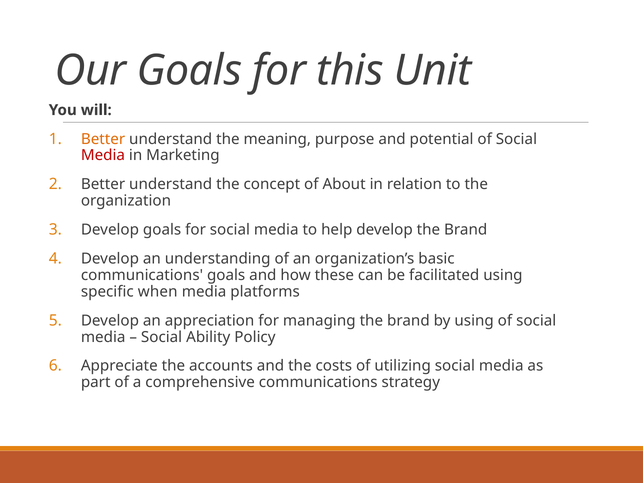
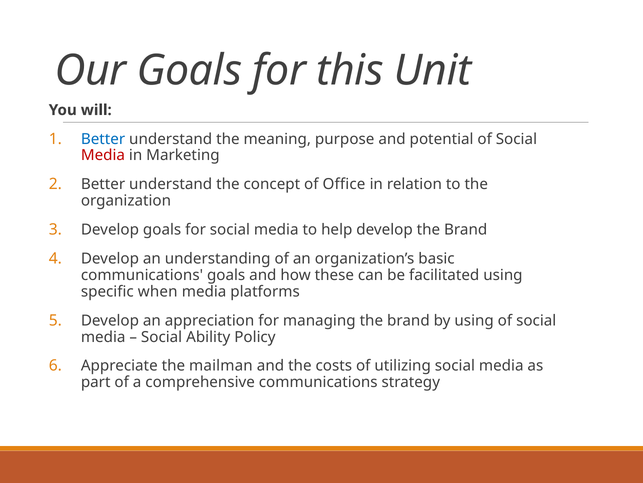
Better at (103, 139) colour: orange -> blue
About: About -> Office
accounts: accounts -> mailman
